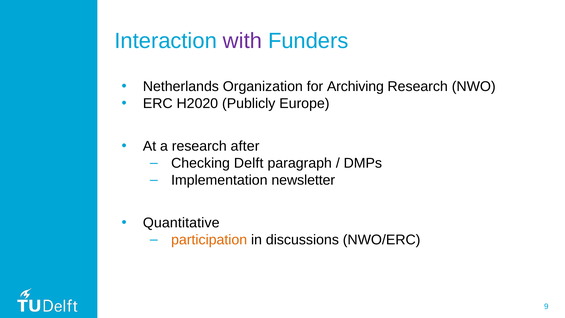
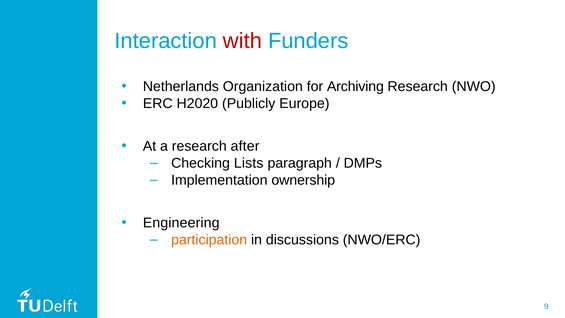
with colour: purple -> red
Delft: Delft -> Lists
newsletter: newsletter -> ownership
Quantitative: Quantitative -> Engineering
